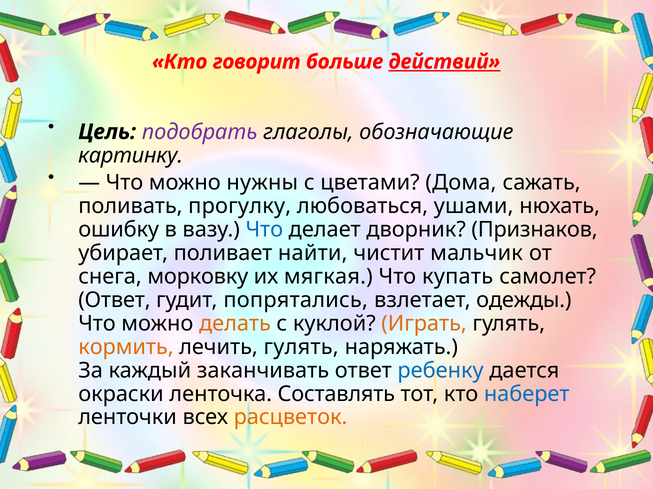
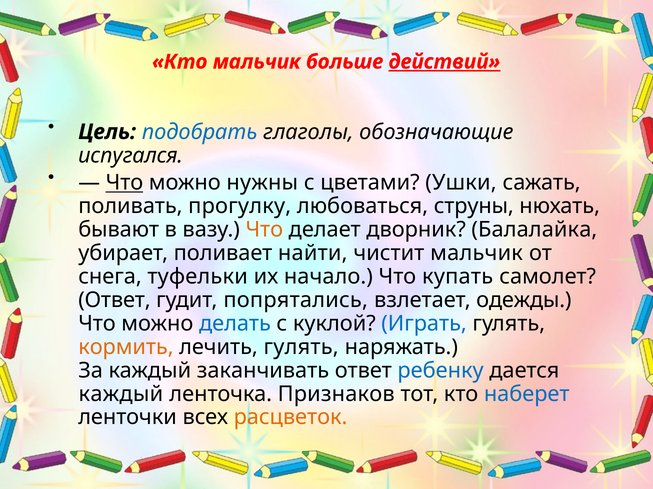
Кто говорит: говорит -> мальчик
подобрать colour: purple -> blue
картинку: картинку -> испугался
Что at (124, 183) underline: none -> present
Дома: Дома -> Ушки
ушами: ушами -> струны
ошибку: ошибку -> бывают
Что at (264, 230) colour: blue -> orange
Признаков: Признаков -> Балалайка
морковку: морковку -> туфельки
мягкая: мягкая -> начало
делать colour: orange -> blue
Играть colour: orange -> blue
окраски at (121, 394): окраски -> каждый
Составлять: Составлять -> Признаков
